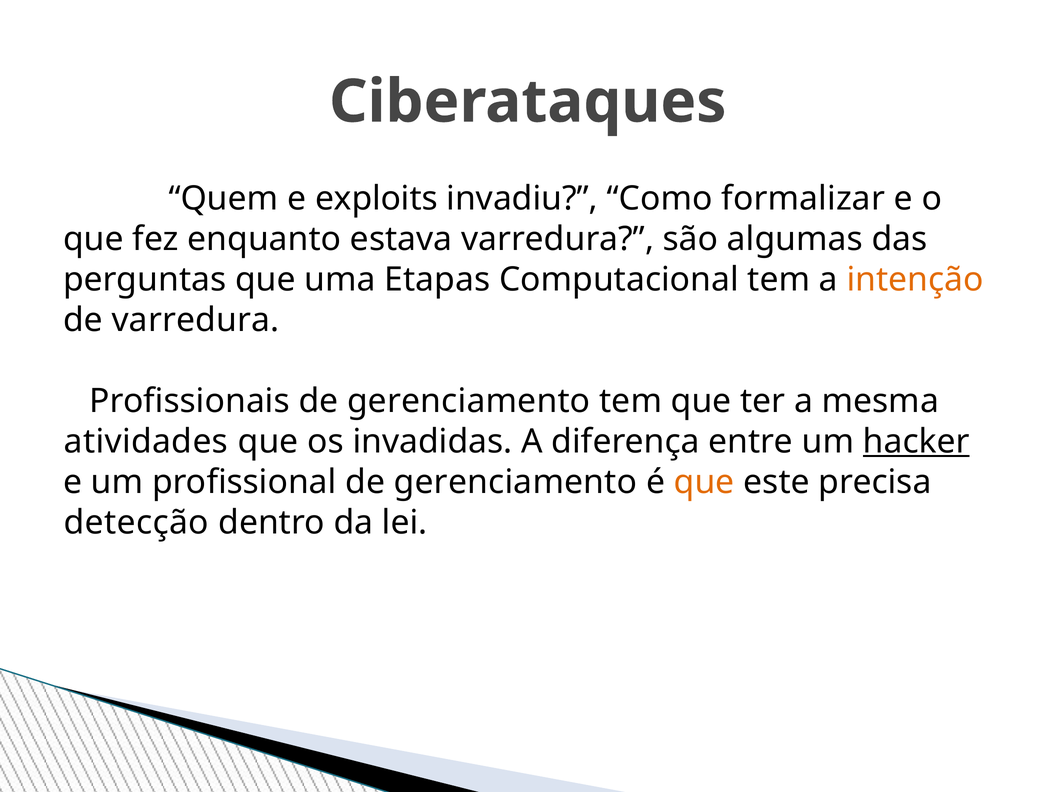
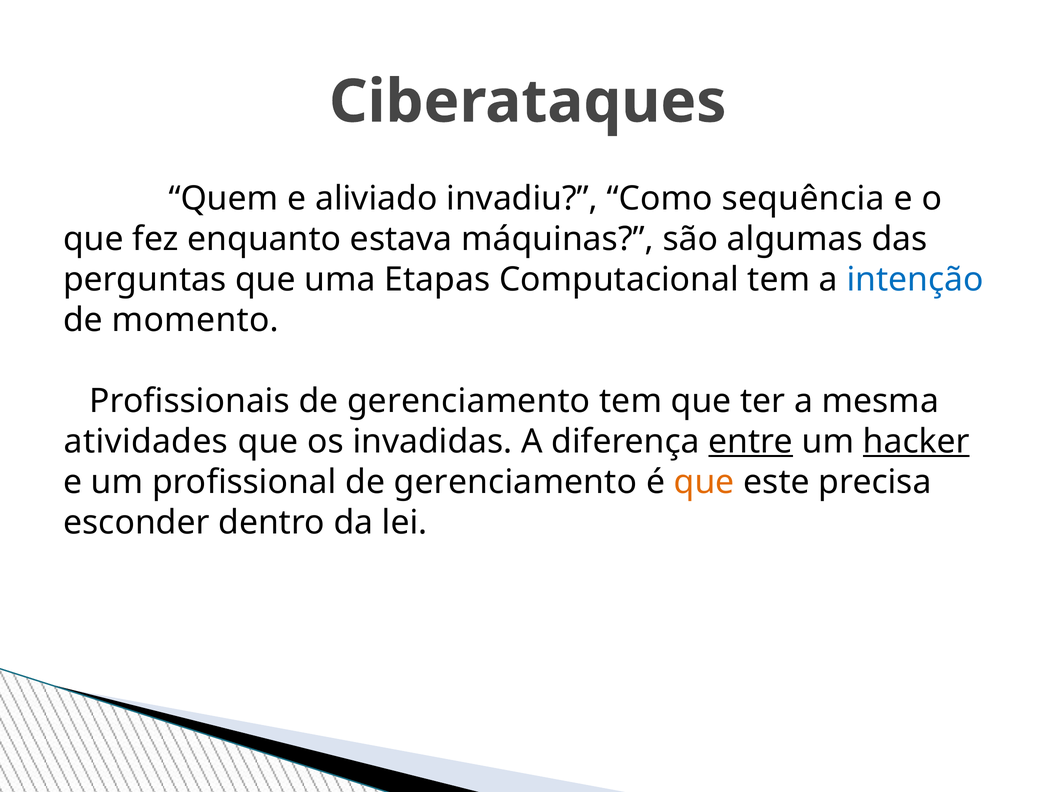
exploits: exploits -> aliviado
formalizar: formalizar -> sequência
estava varredura: varredura -> máquinas
intenção colour: orange -> blue
de varredura: varredura -> momento
entre underline: none -> present
detecção: detecção -> esconder
